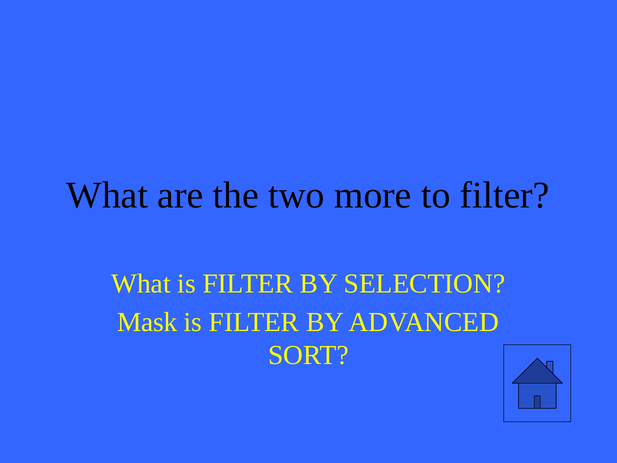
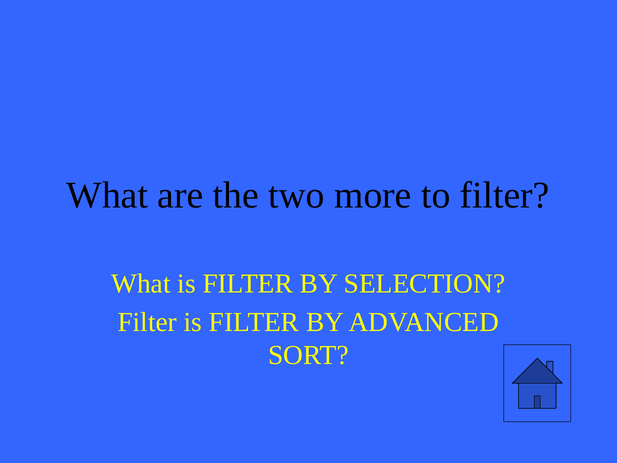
Mask at (147, 322): Mask -> Filter
